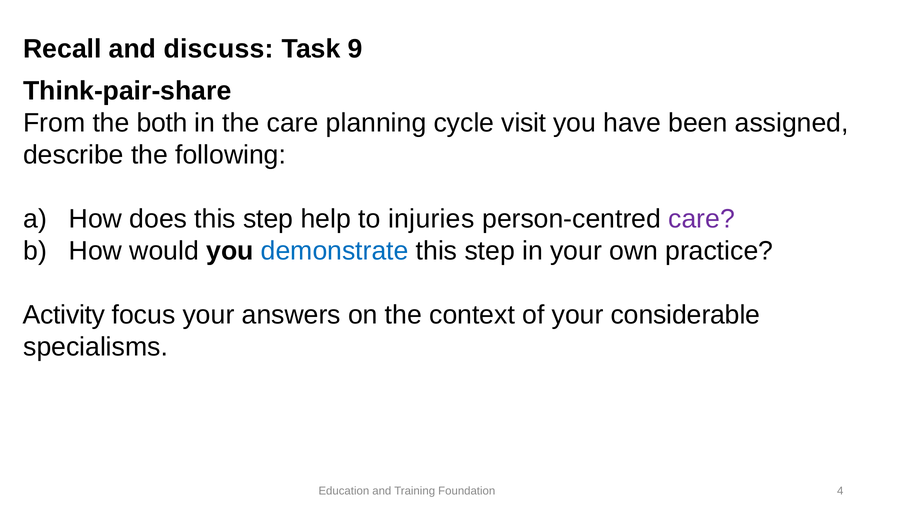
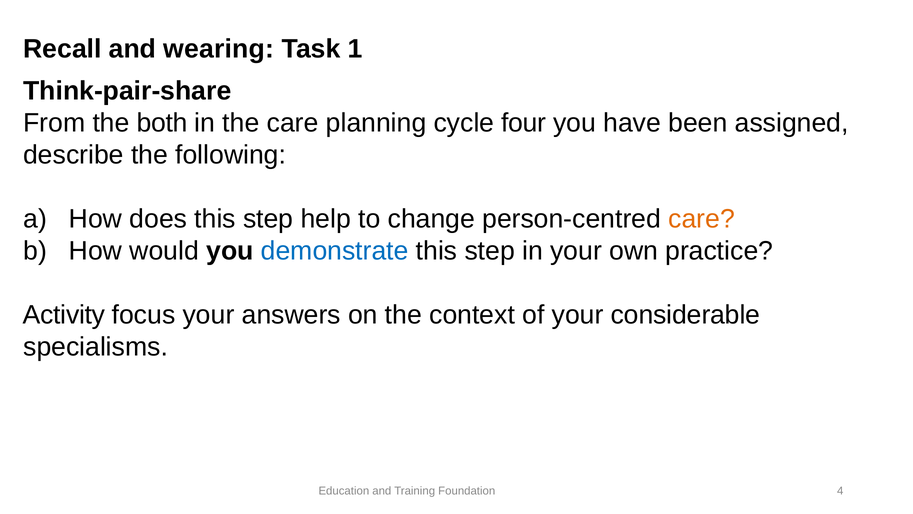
discuss: discuss -> wearing
9: 9 -> 1
visit: visit -> four
injuries: injuries -> change
care at (702, 219) colour: purple -> orange
